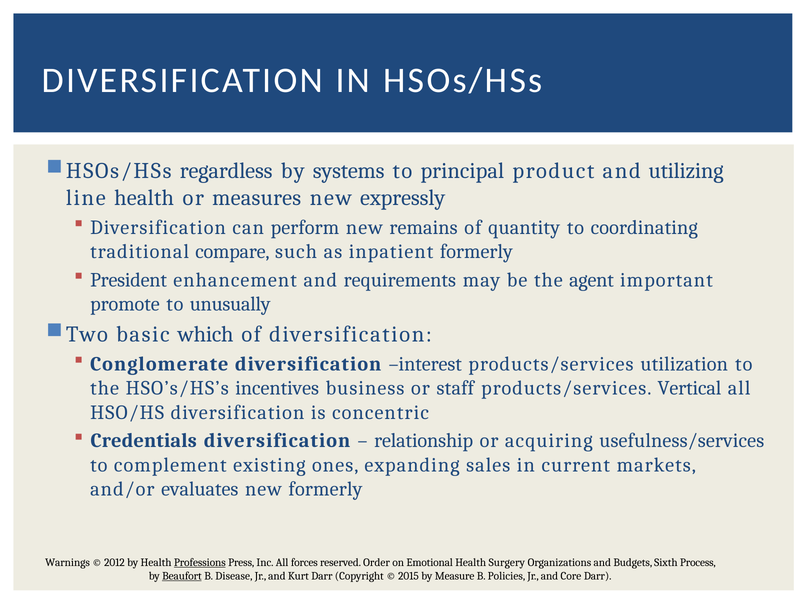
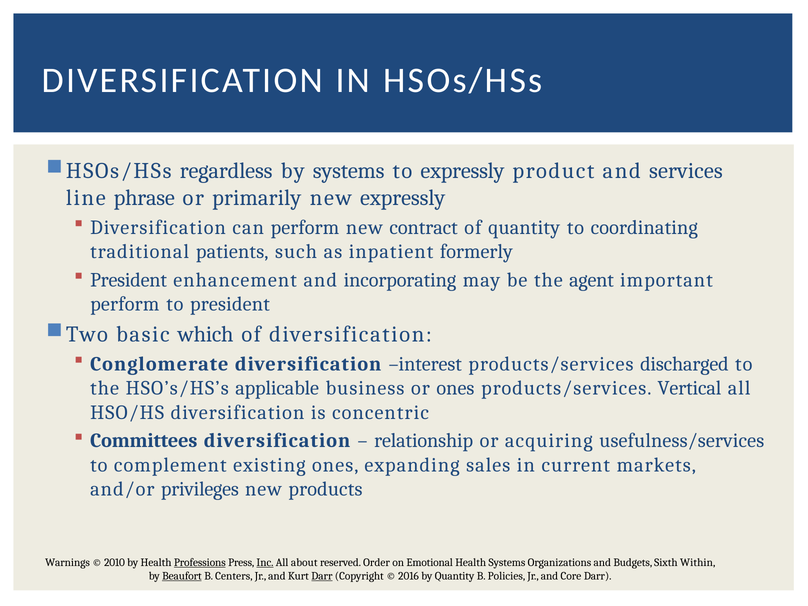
to principal: principal -> expressly
utilizing: utilizing -> services
line health: health -> phrase
measures: measures -> primarily
remains: remains -> contract
compare: compare -> patients
requirements: requirements -> incorporating
promote at (125, 304): promote -> perform
to unusually: unusually -> president
utilization: utilization -> discharged
incentives: incentives -> applicable
or staff: staff -> ones
Credentials: Credentials -> Committees
evaluates: evaluates -> privileges
new formerly: formerly -> products
2012: 2012 -> 2010
Inc underline: none -> present
forces: forces -> about
Health Surgery: Surgery -> Systems
Process: Process -> Within
Disease: Disease -> Centers
Darr at (322, 576) underline: none -> present
2015: 2015 -> 2016
by Measure: Measure -> Quantity
